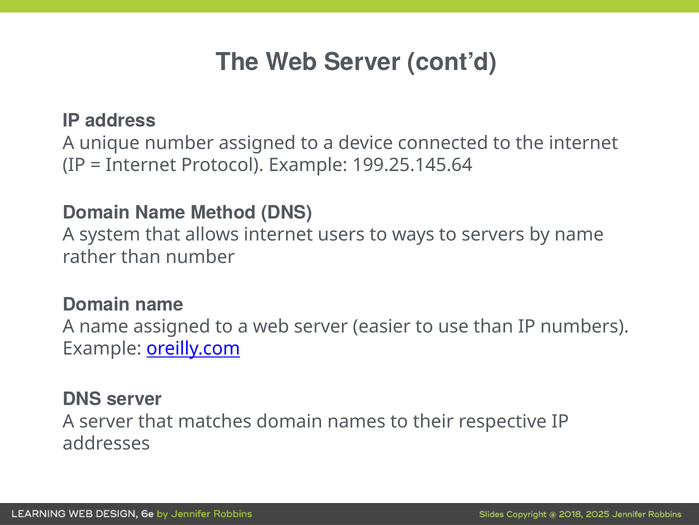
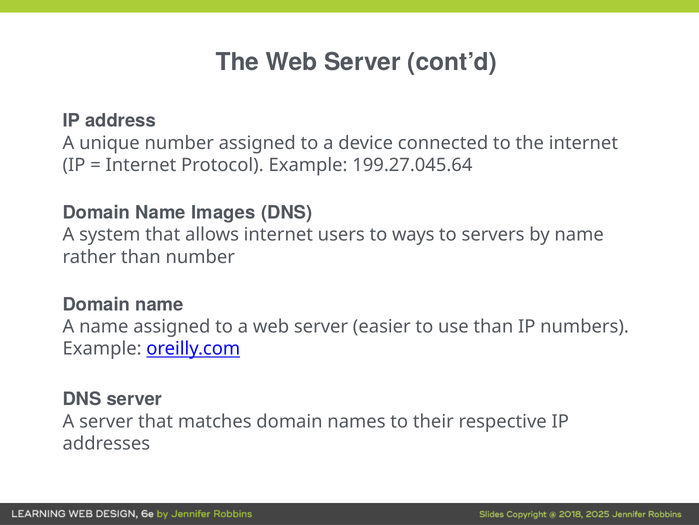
199.25.145.64: 199.25.145.64 -> 199.27.045.64
Method: Method -> Images
